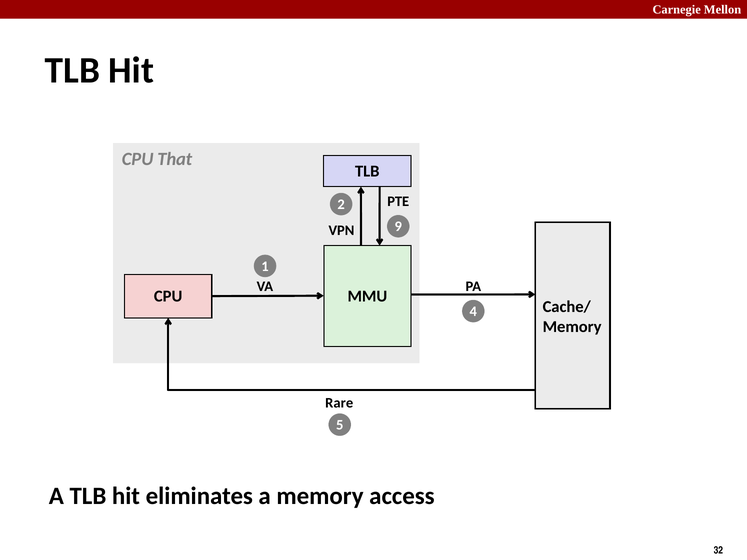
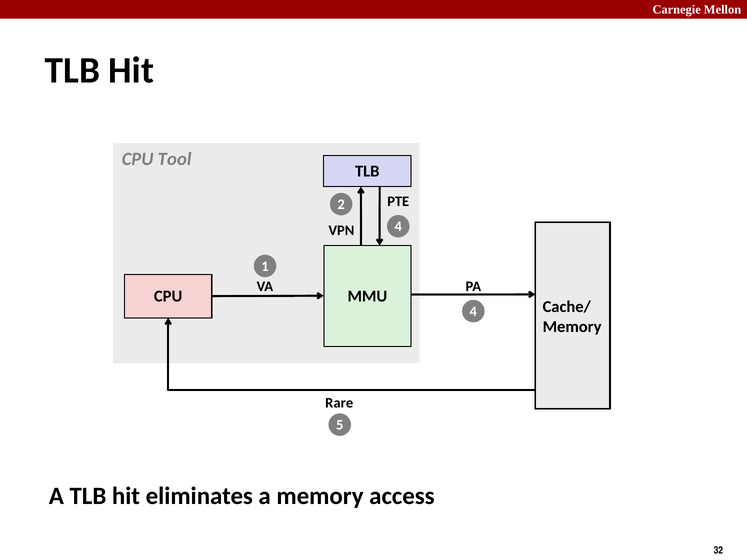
That: That -> Tool
VPN 9: 9 -> 4
